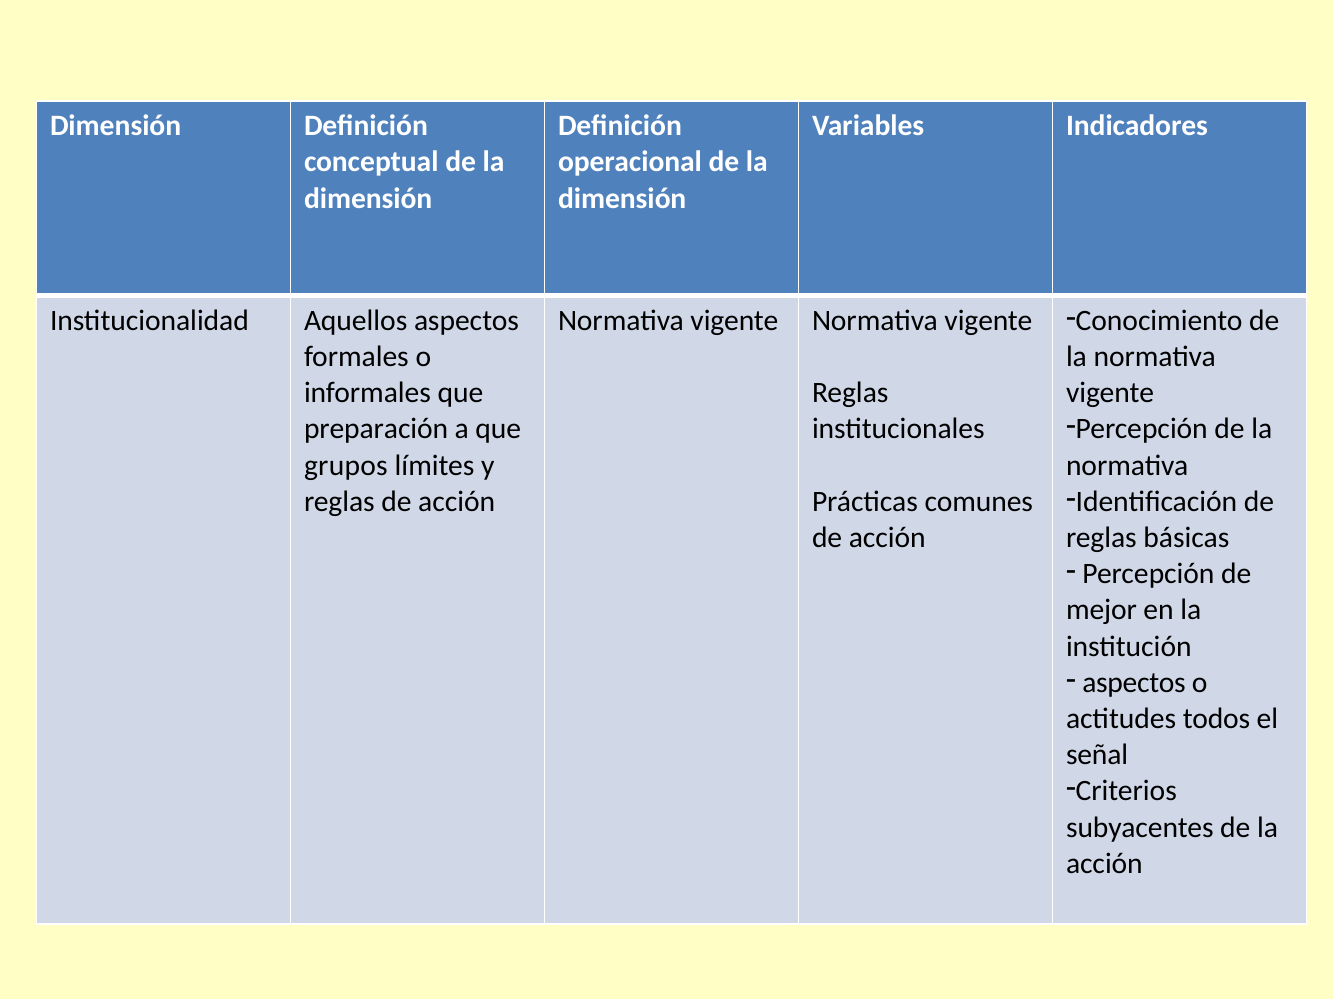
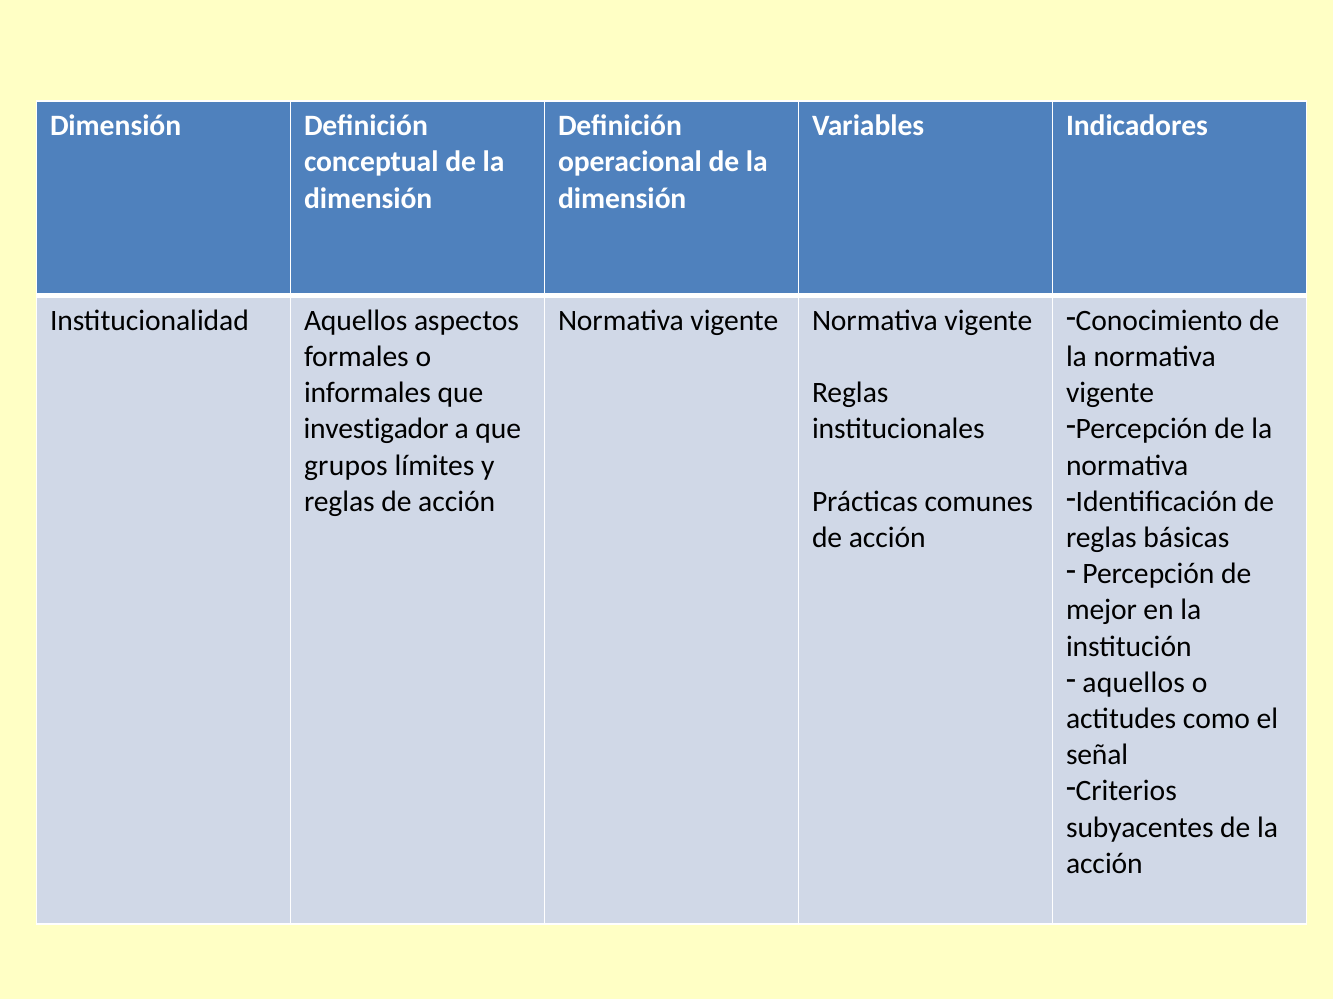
preparación: preparación -> investigador
aspectos at (1134, 683): aspectos -> aquellos
todos: todos -> como
